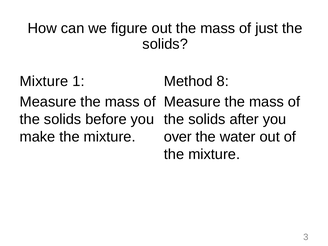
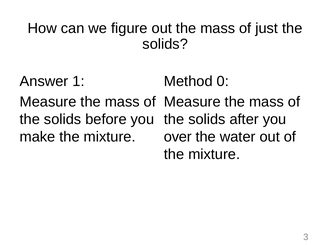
Mixture at (44, 81): Mixture -> Answer
8: 8 -> 0
